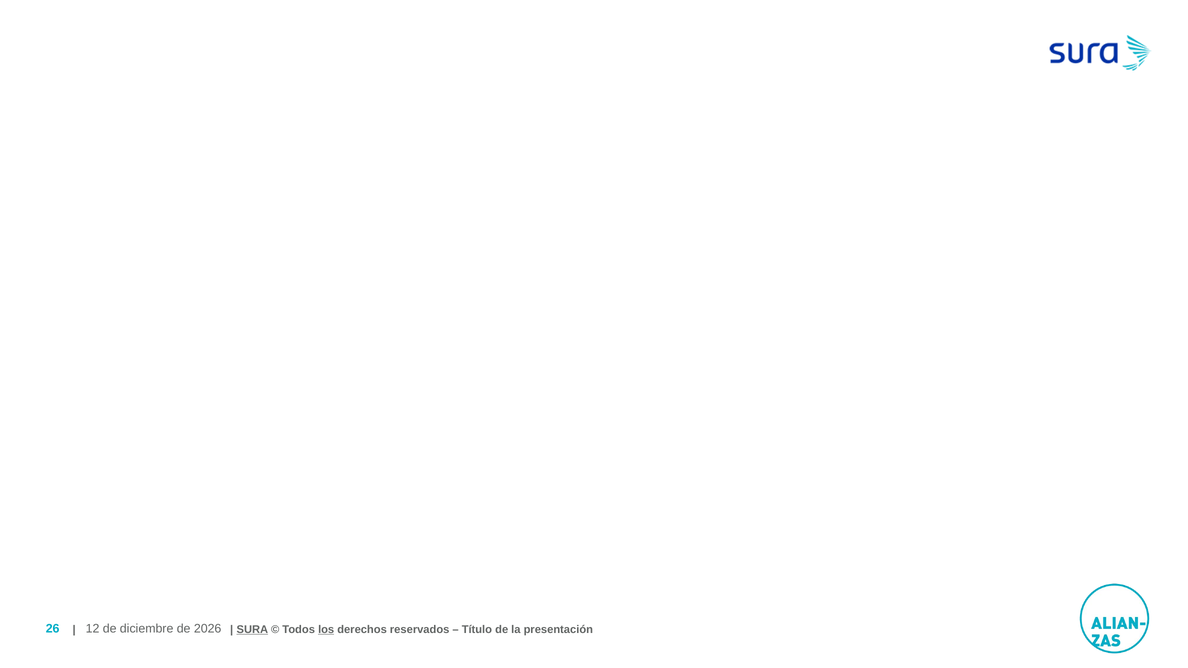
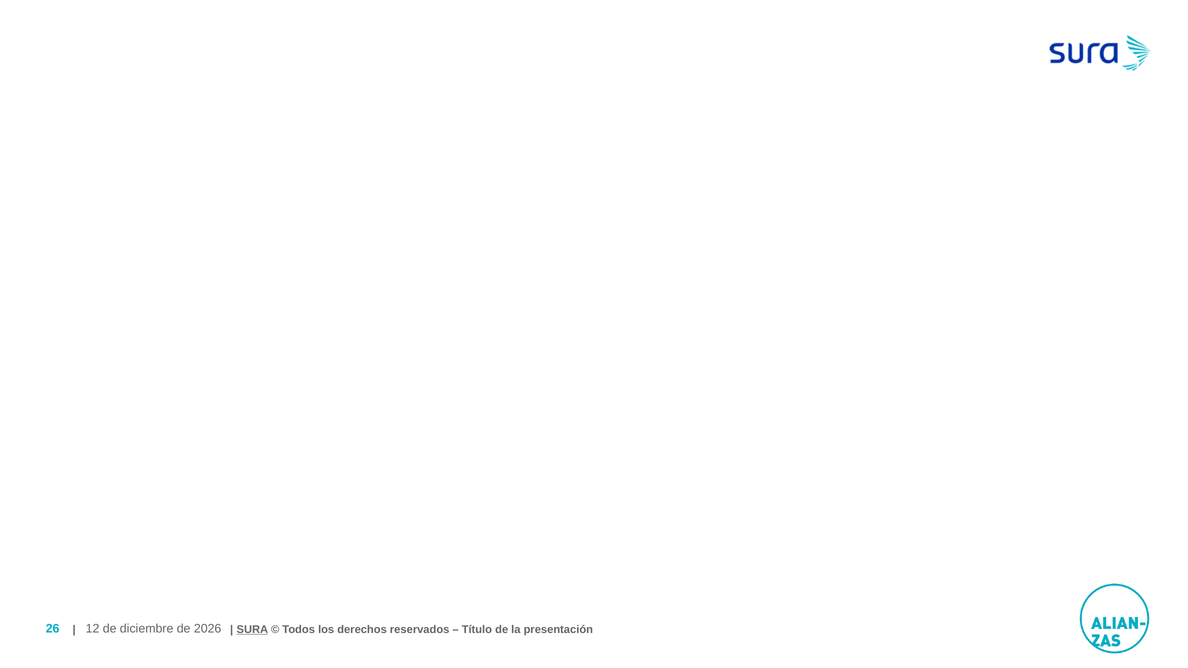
los underline: present -> none
